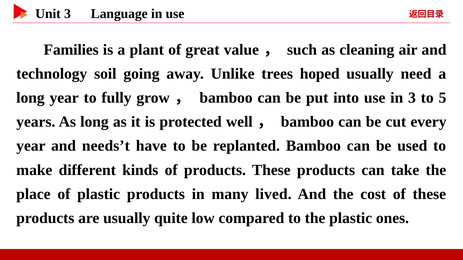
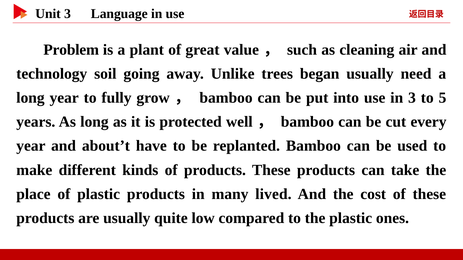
Families: Families -> Problem
hoped: hoped -> began
needs’t: needs’t -> about’t
